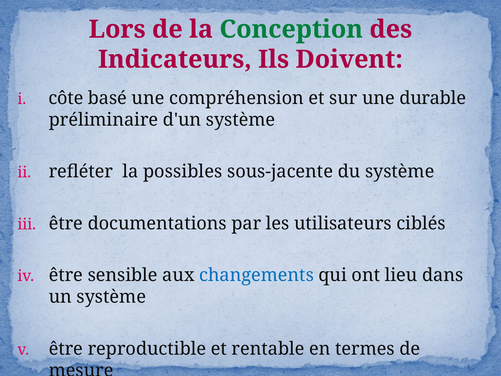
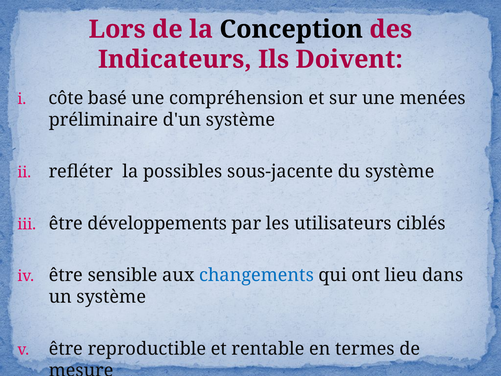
Conception colour: green -> black
durable: durable -> menées
documentations: documentations -> développements
